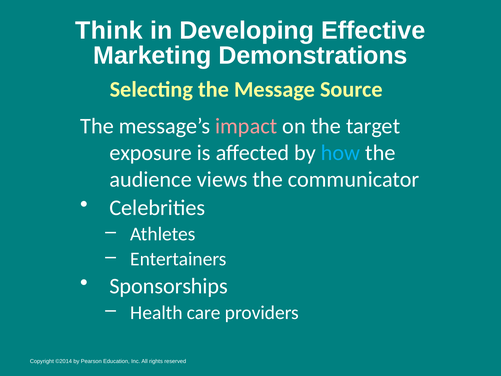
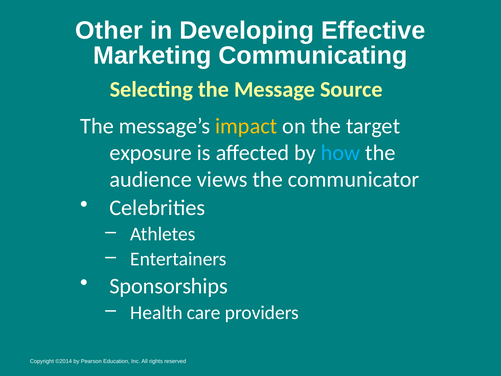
Think: Think -> Other
Demonstrations: Demonstrations -> Communicating
impact colour: pink -> yellow
